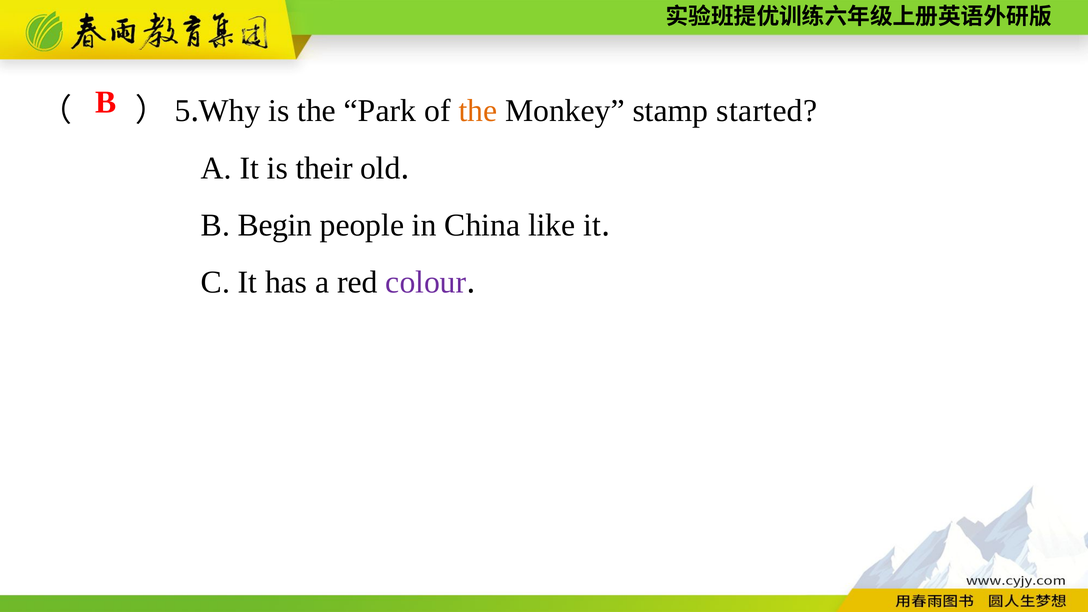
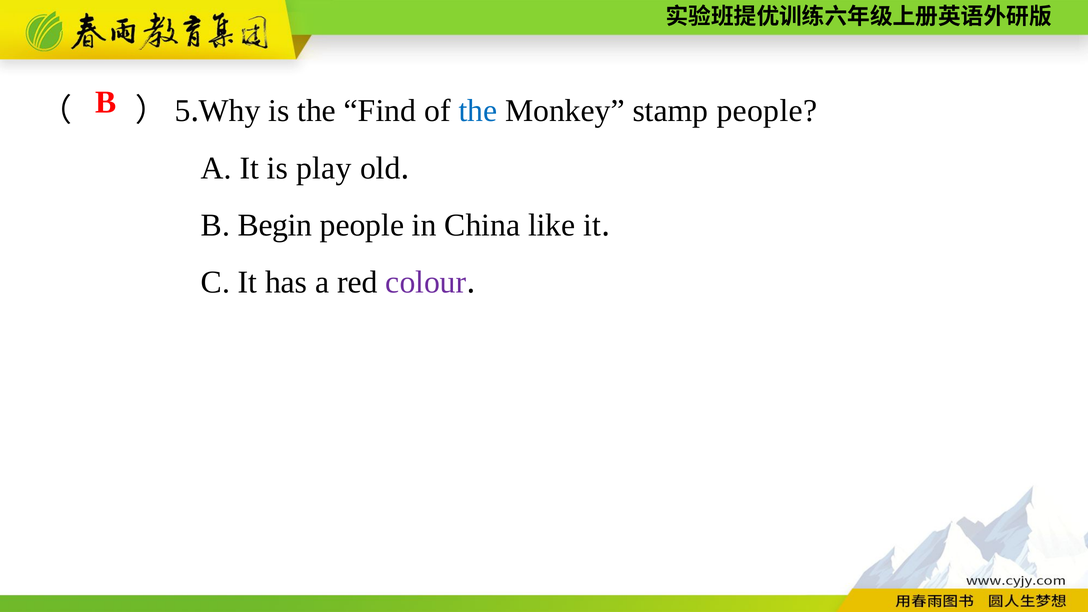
Park: Park -> Find
the at (478, 111) colour: orange -> blue
stamp started: started -> people
their: their -> play
